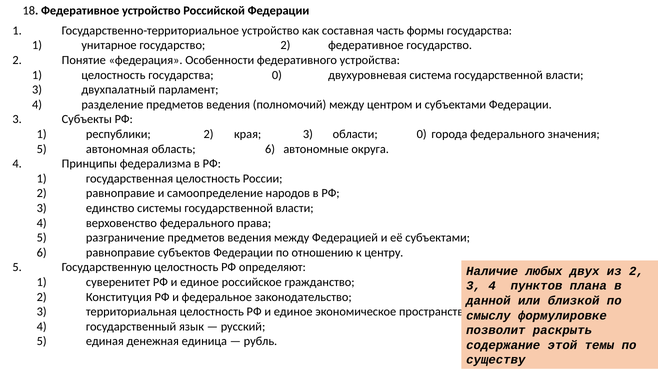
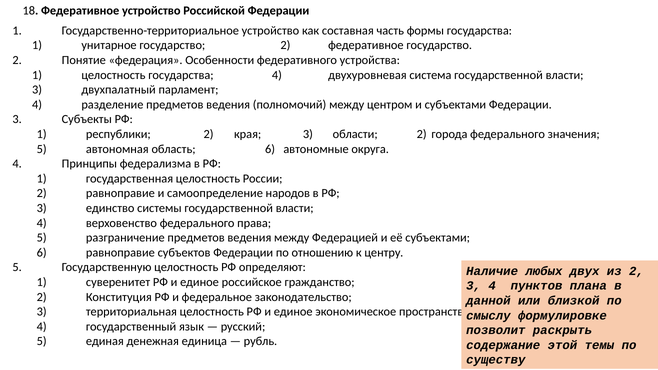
государства 0: 0 -> 4
области 0: 0 -> 2
